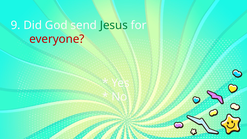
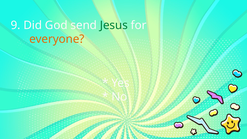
everyone colour: red -> orange
